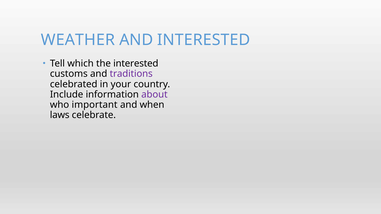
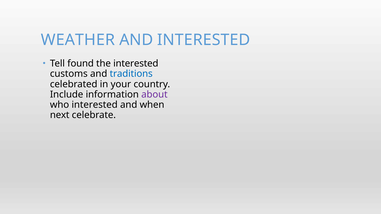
which: which -> found
traditions colour: purple -> blue
who important: important -> interested
laws: laws -> next
